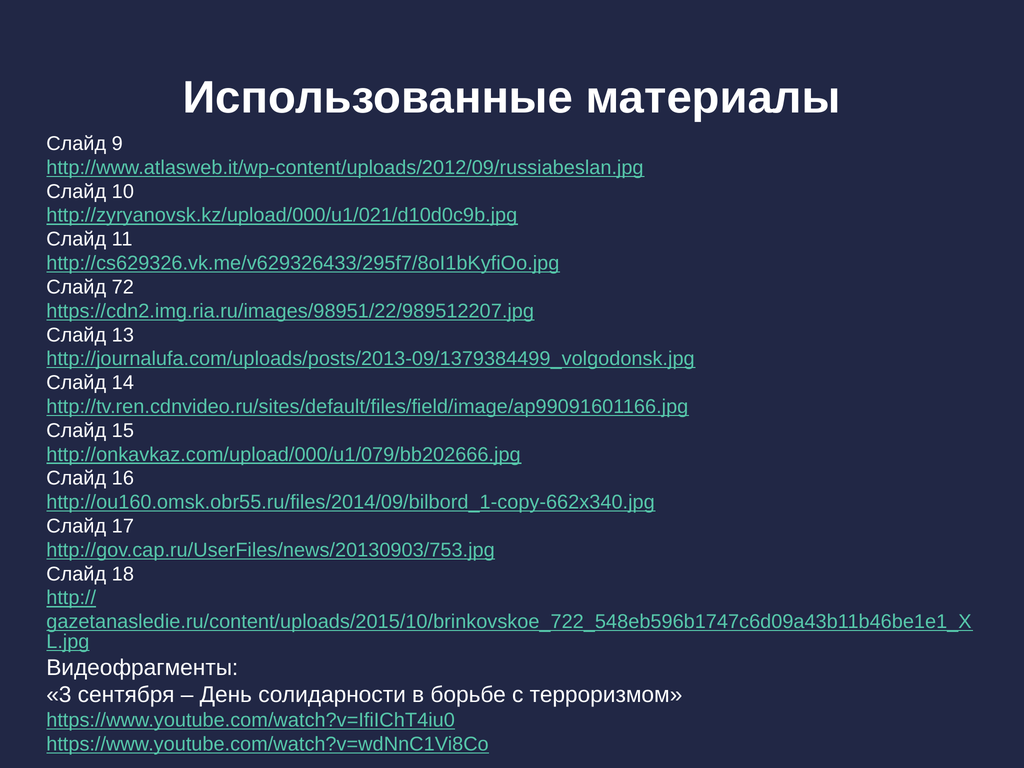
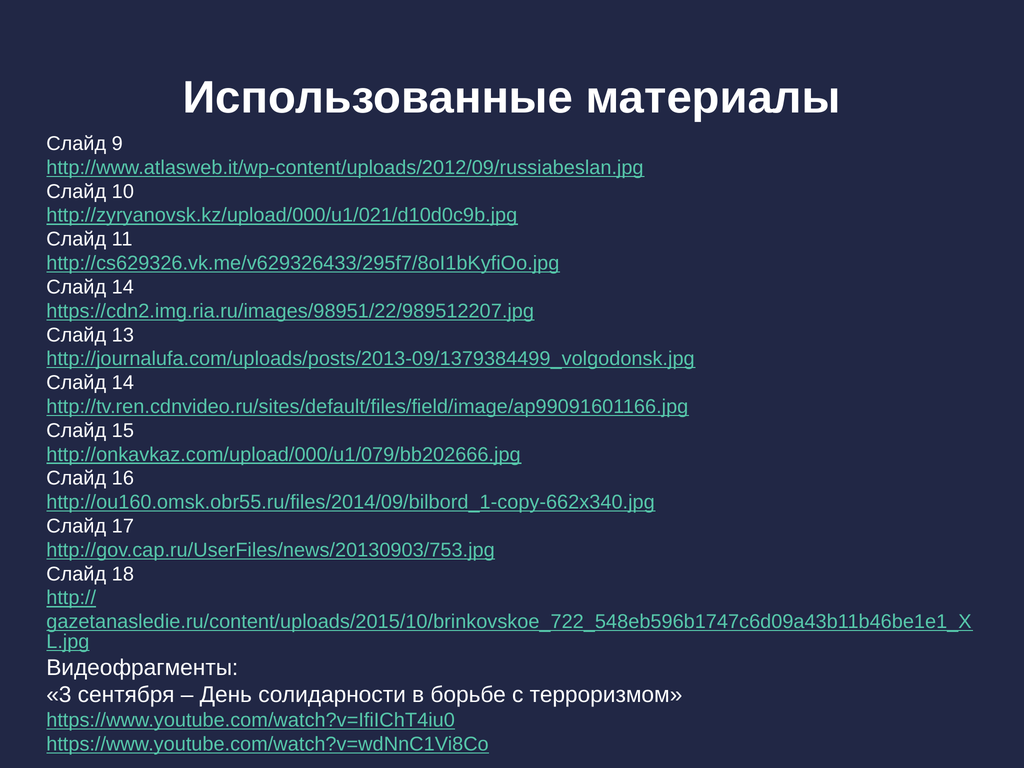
72 at (123, 287): 72 -> 14
